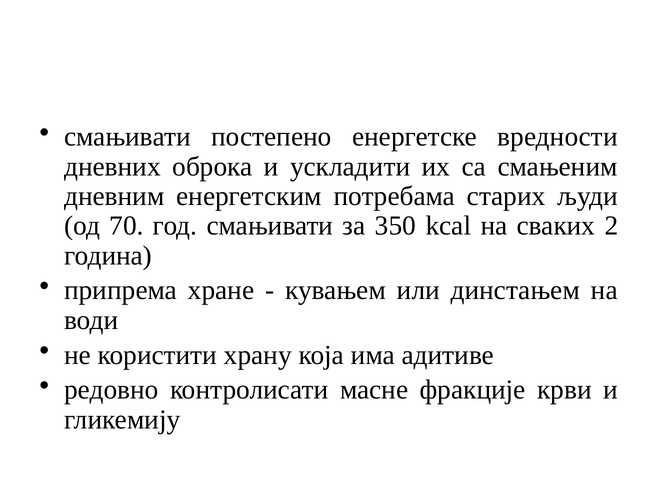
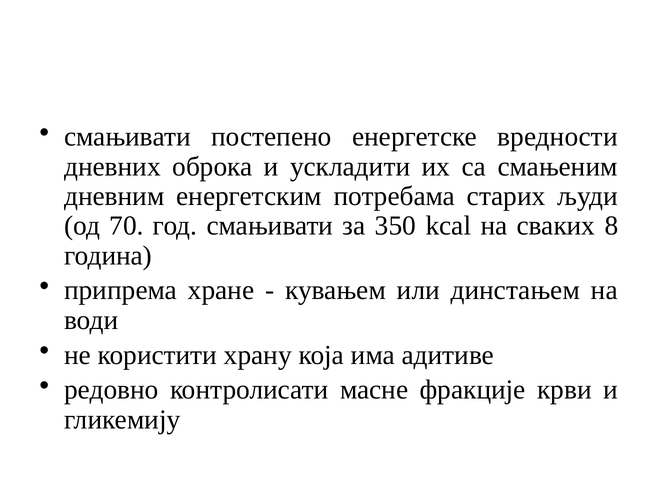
2: 2 -> 8
